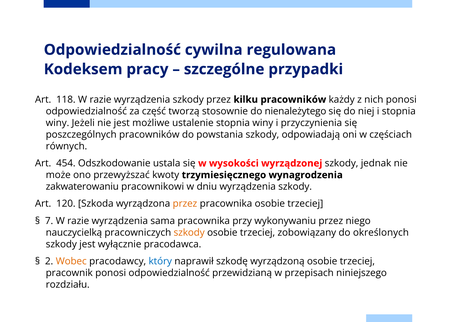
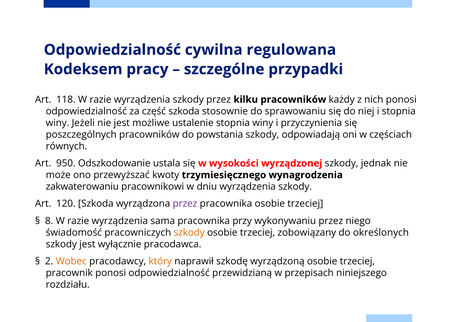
część tworzą: tworzą -> szkoda
nienależytego: nienależytego -> sprawowaniu
454: 454 -> 950
przez at (185, 204) colour: orange -> purple
7: 7 -> 8
nauczycielką: nauczycielką -> świadomość
który colour: blue -> orange
